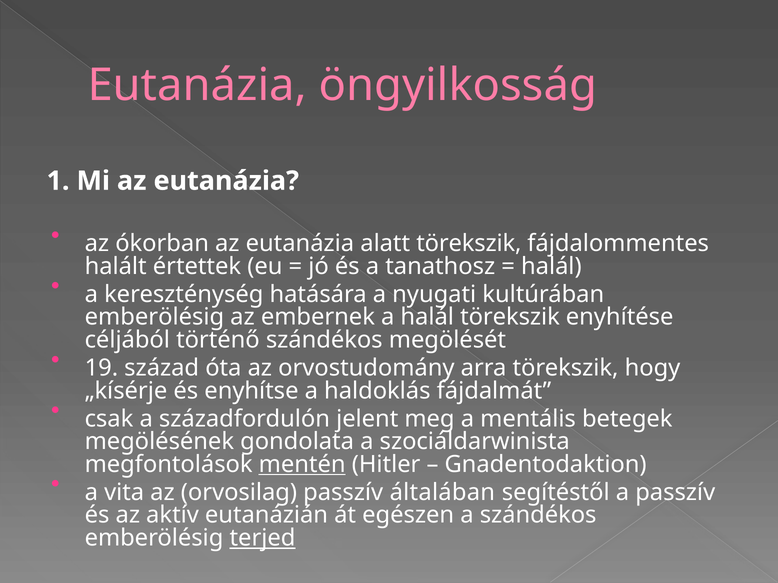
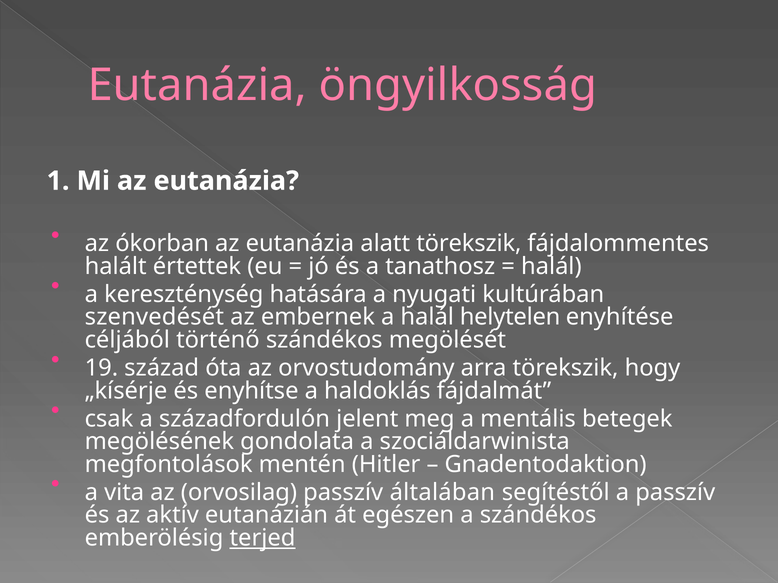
emberölésig at (154, 317): emberölésig -> szenvedését
halál törekszik: törekszik -> helytelen
mentén underline: present -> none
